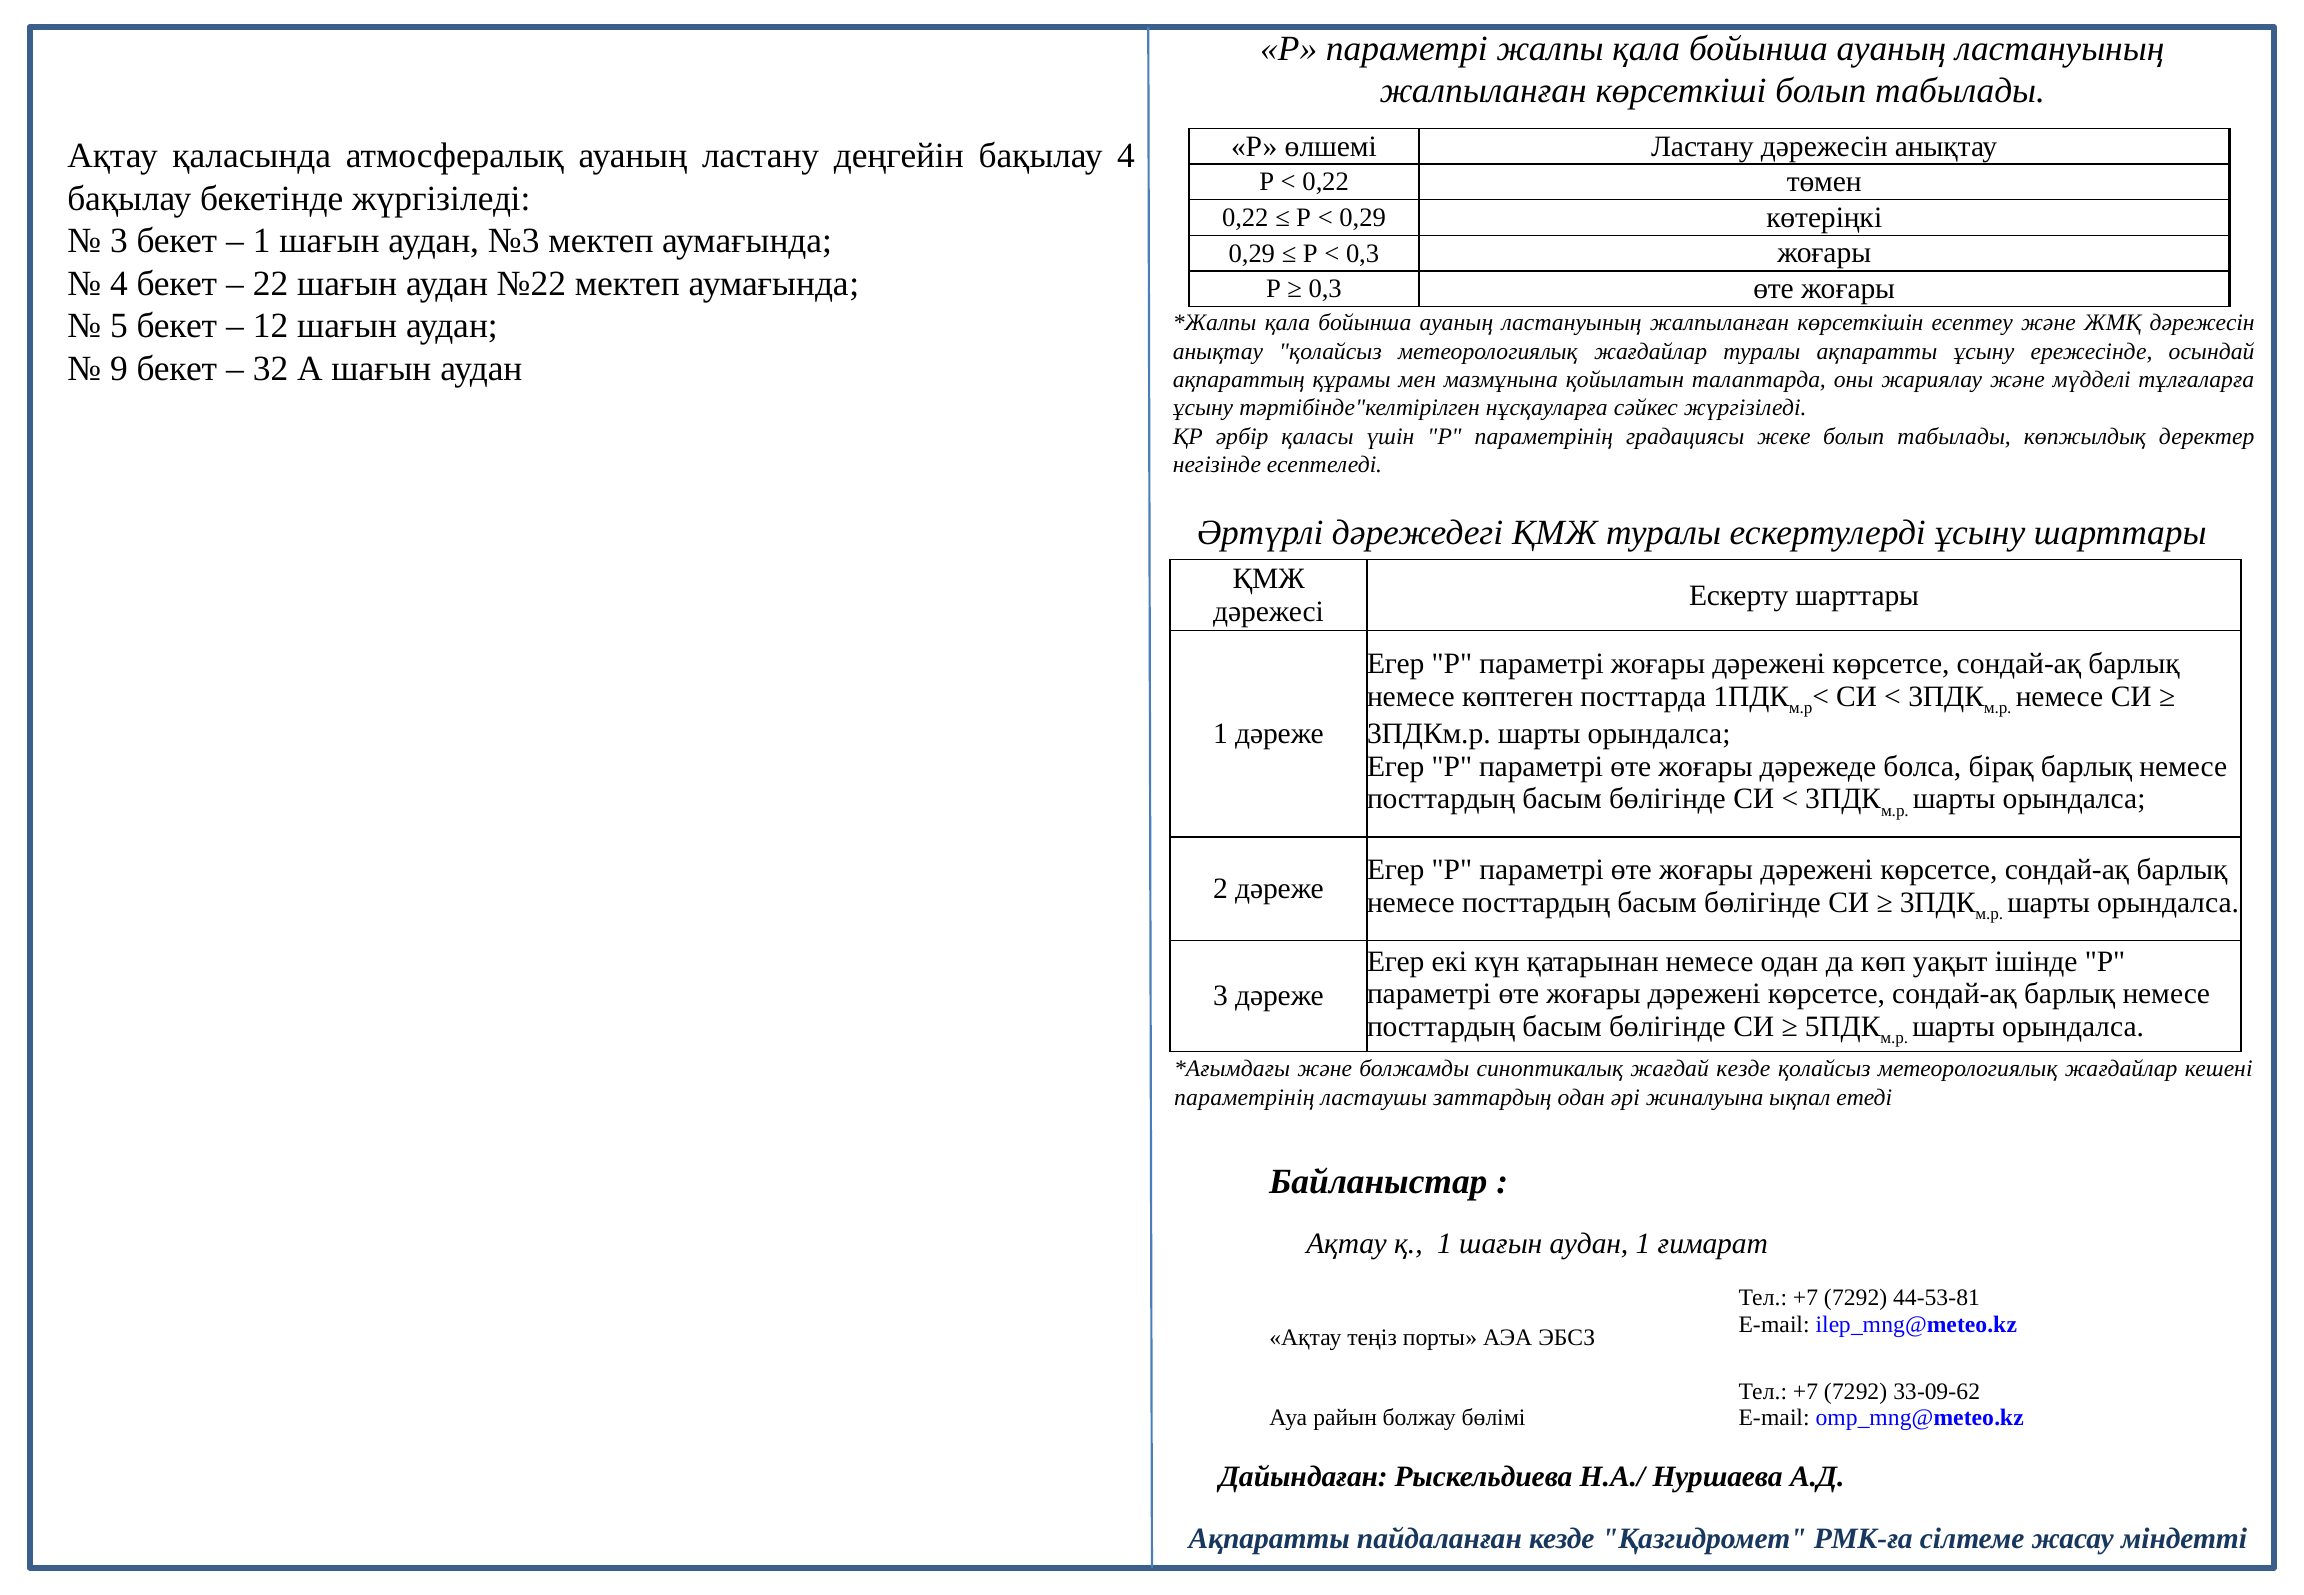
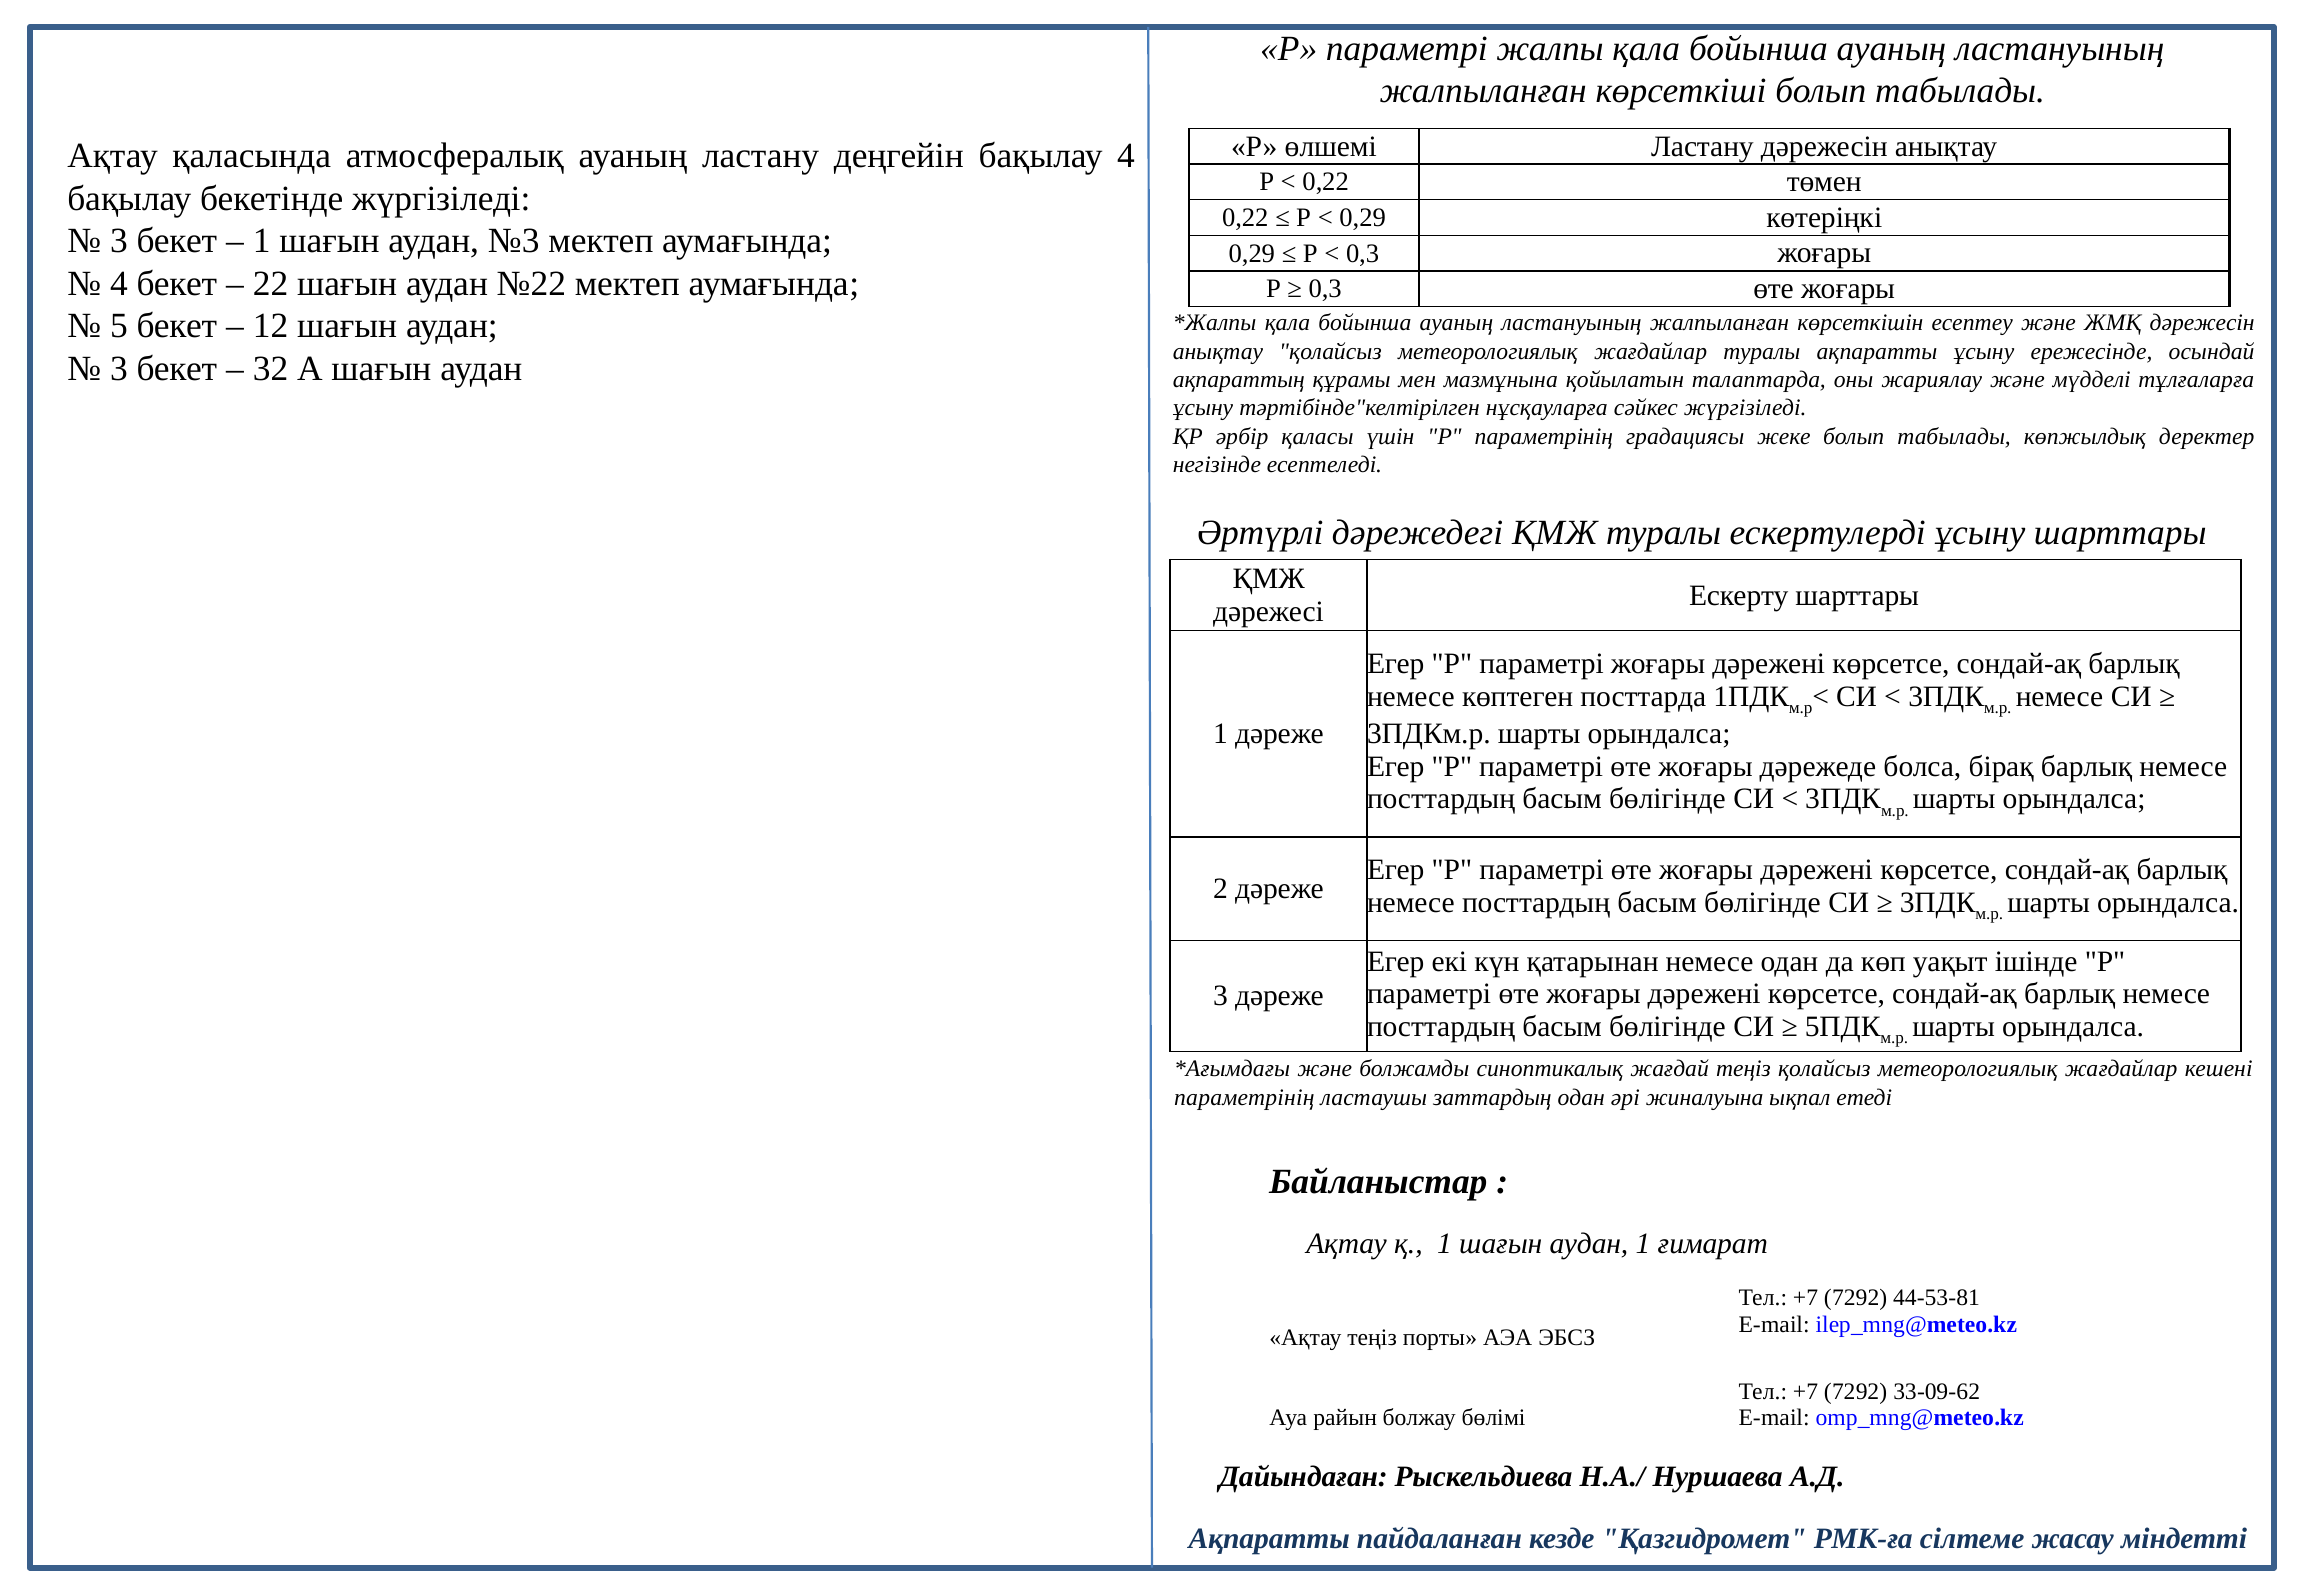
9 at (119, 369): 9 -> 3
жағдай кезде: кезде -> теңіз
